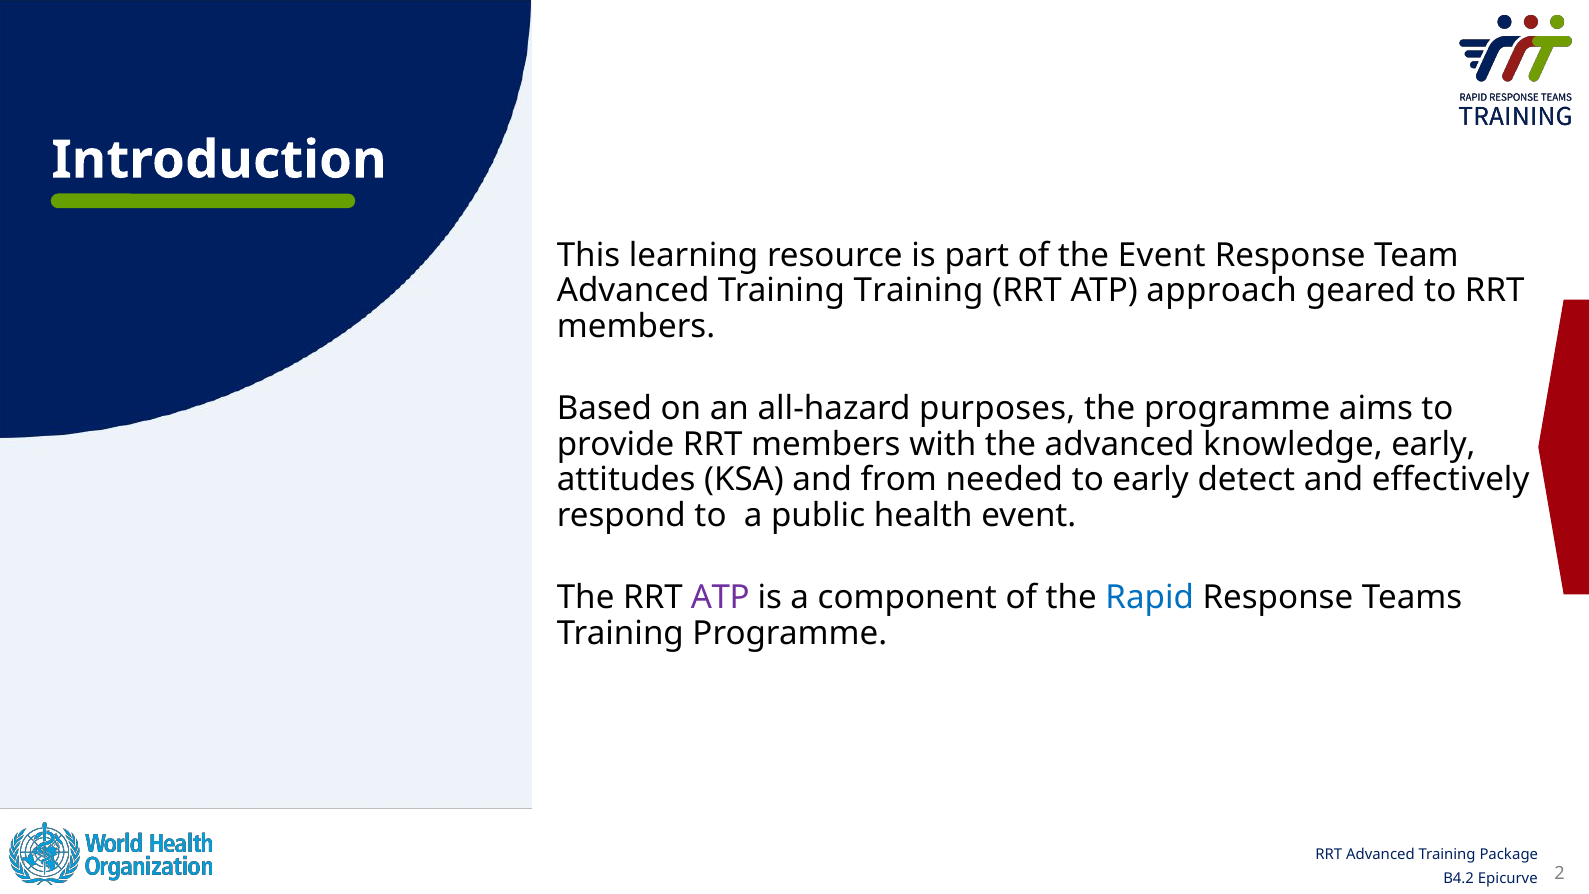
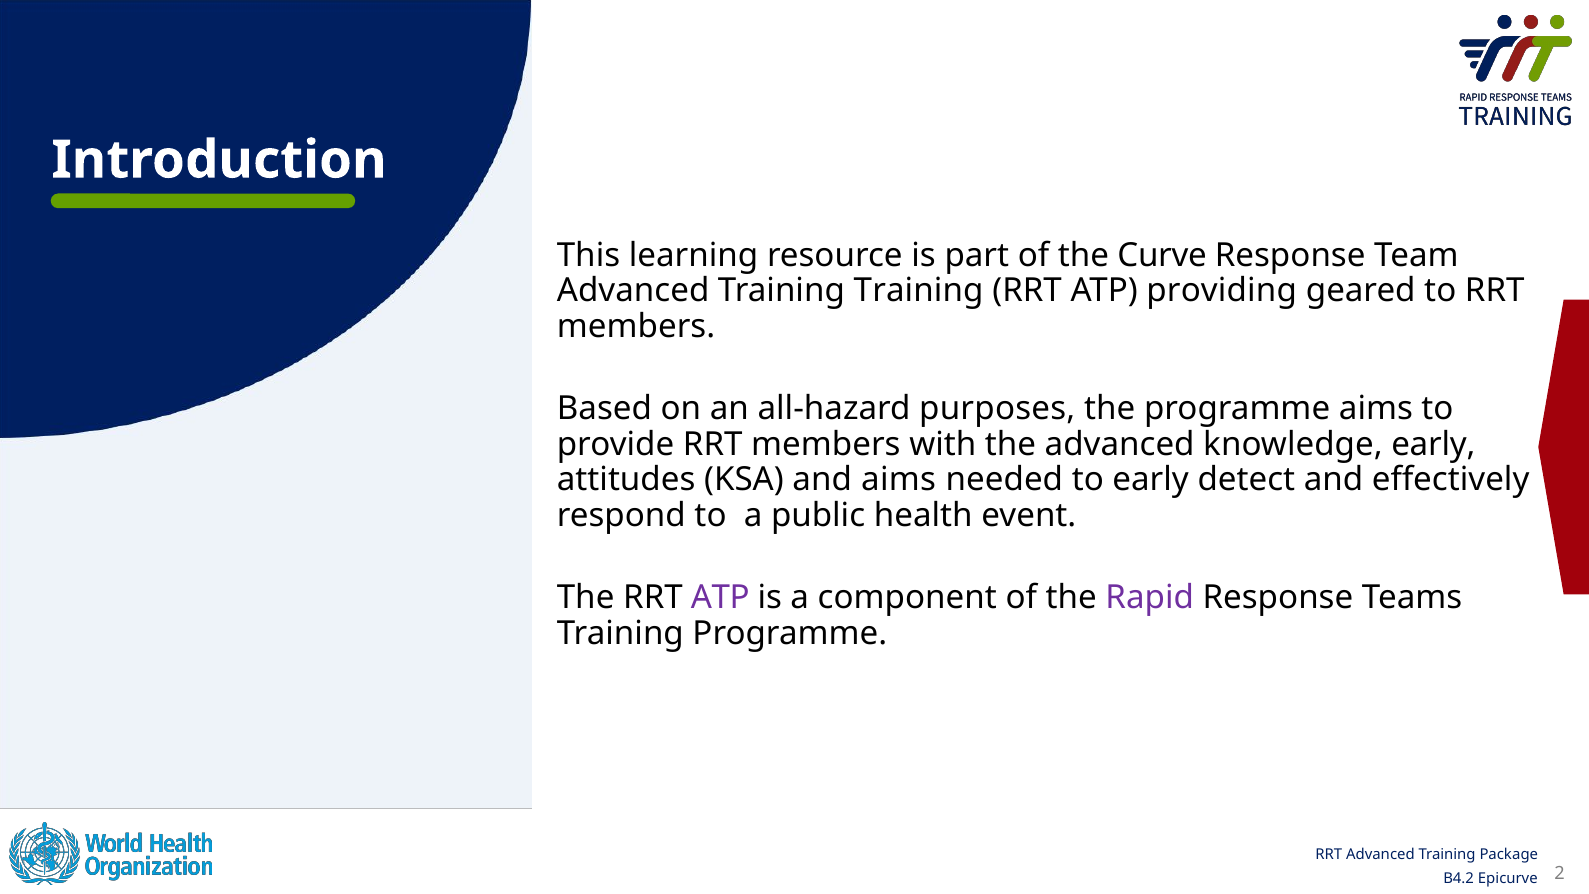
the Event: Event -> Curve
approach: approach -> providing
and from: from -> aims
Rapid colour: blue -> purple
